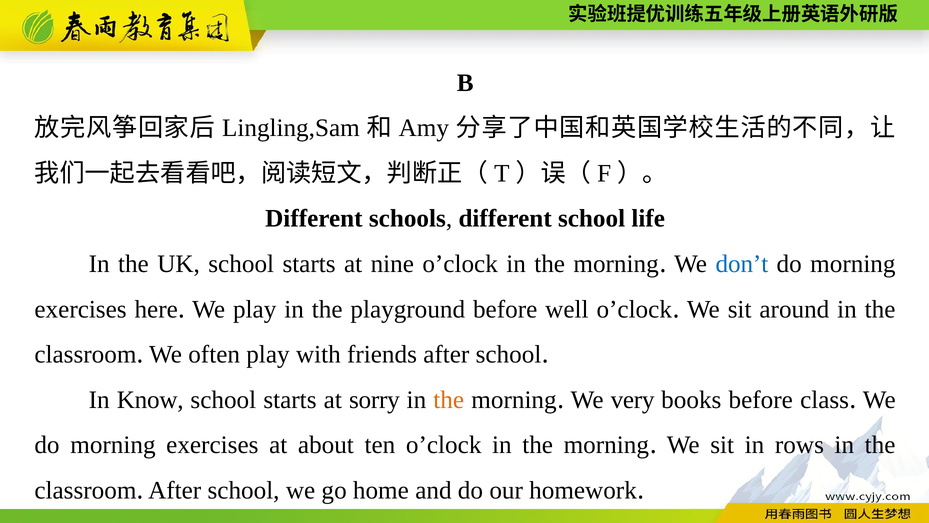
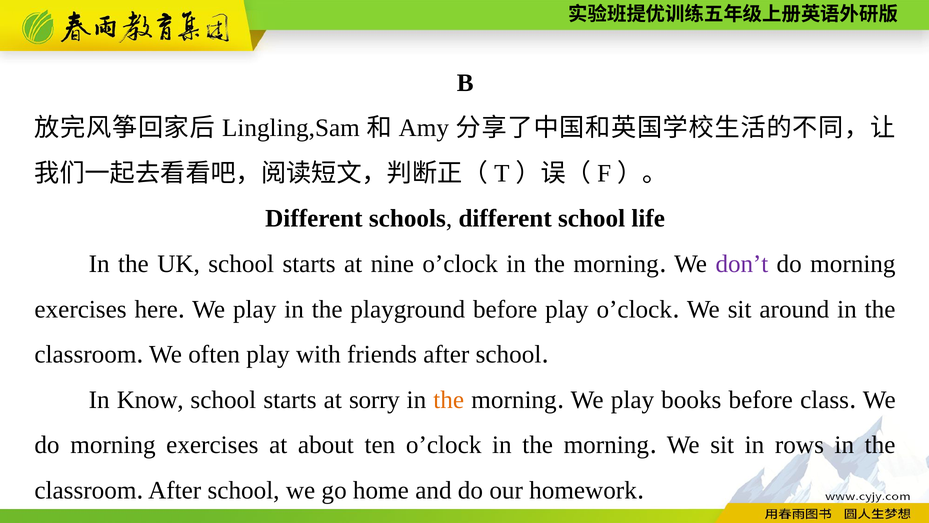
don’t colour: blue -> purple
before well: well -> play
very at (633, 400): very -> play
